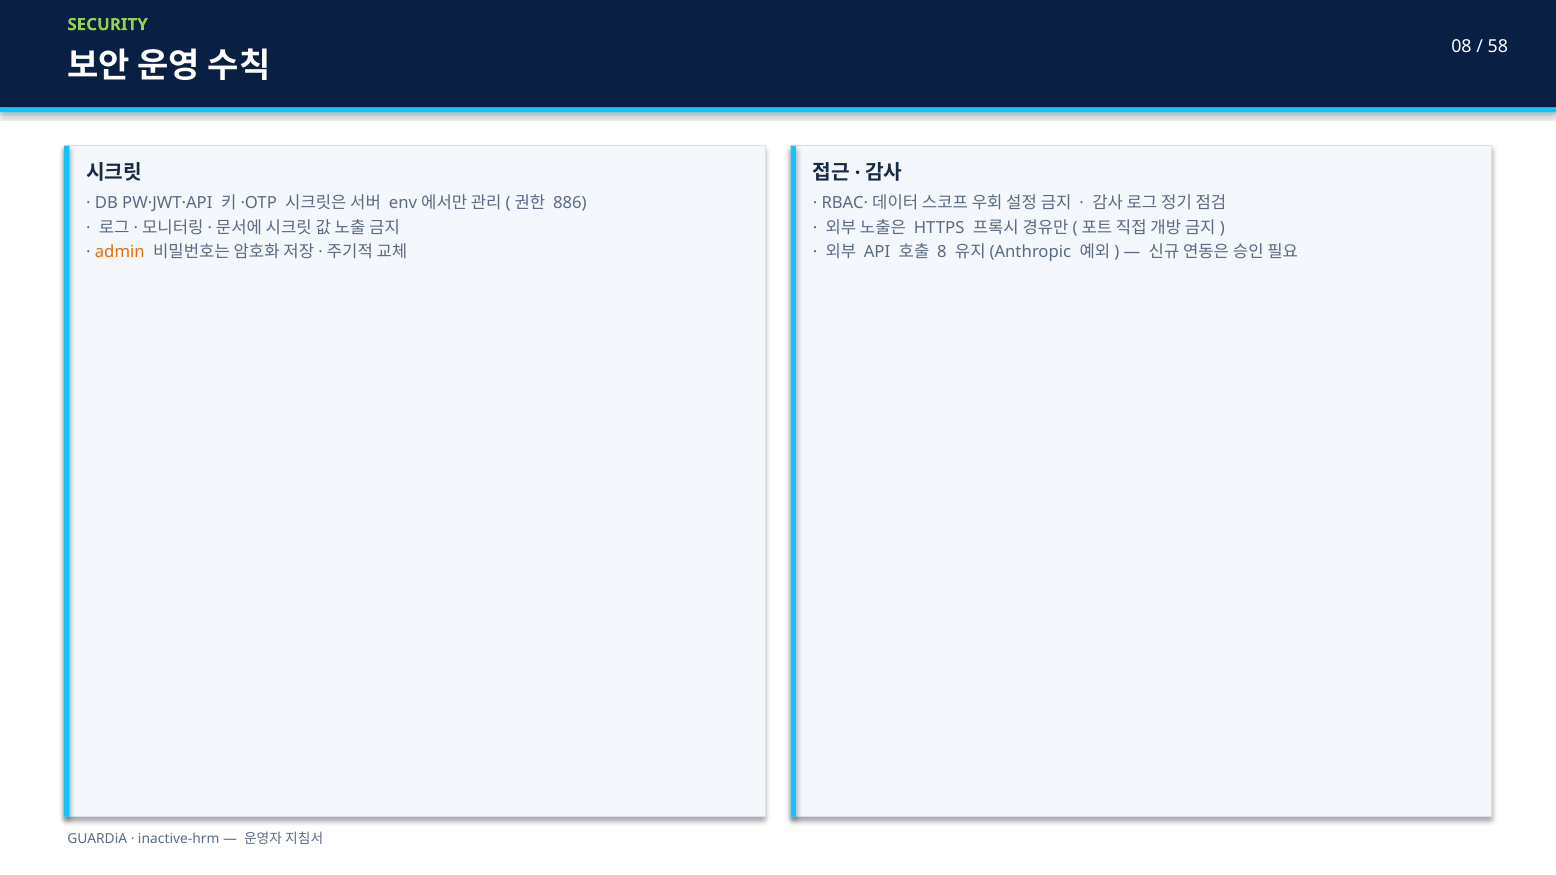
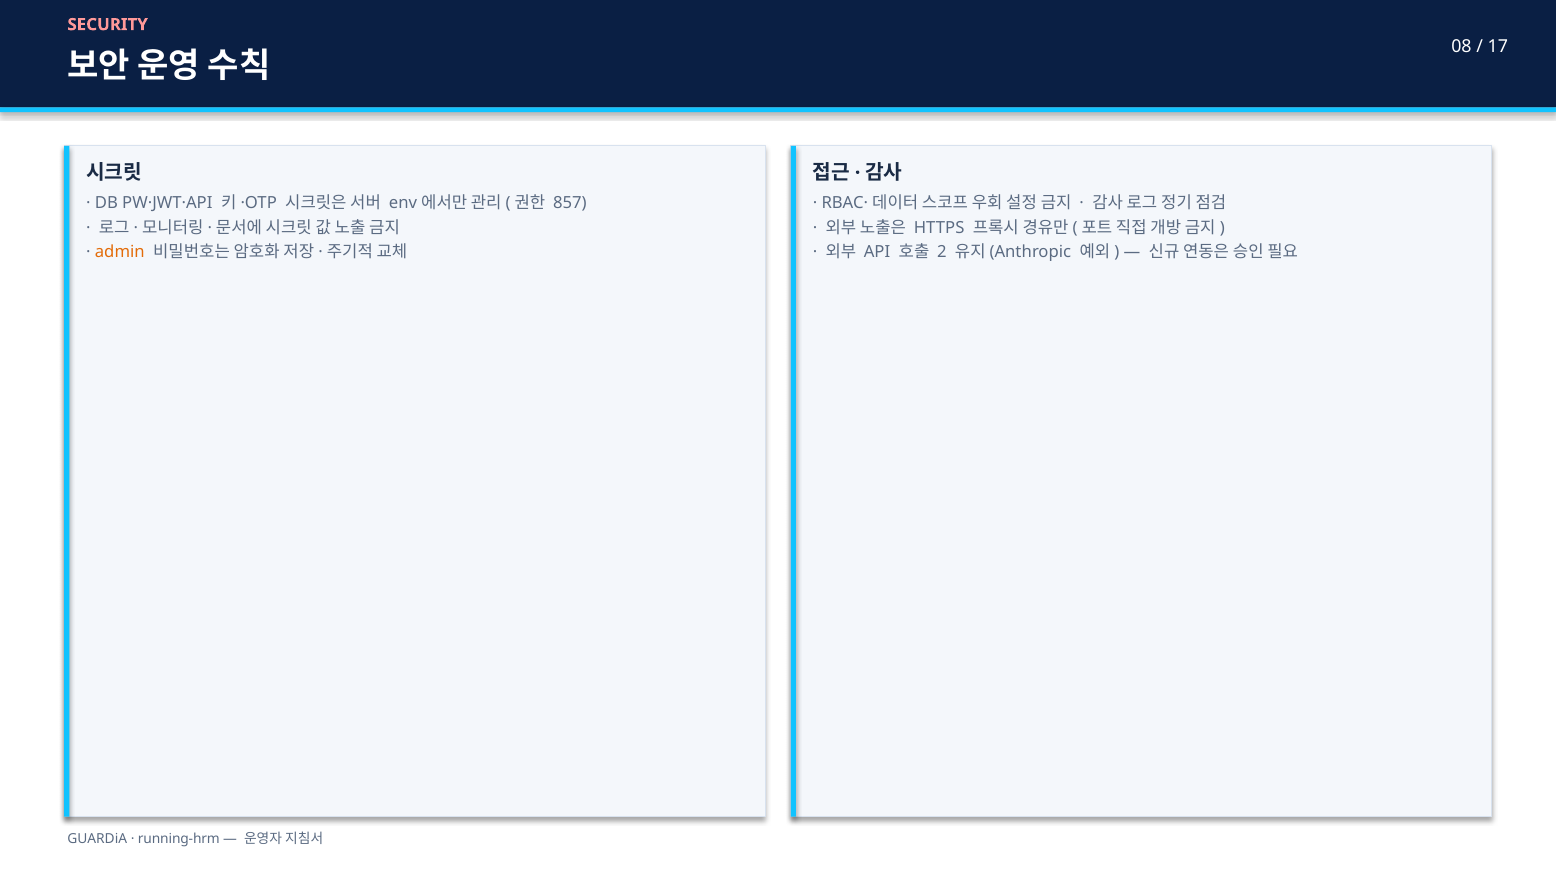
SECURITY colour: light green -> pink
58: 58 -> 17
886: 886 -> 857
8: 8 -> 2
inactive-hrm: inactive-hrm -> running-hrm
